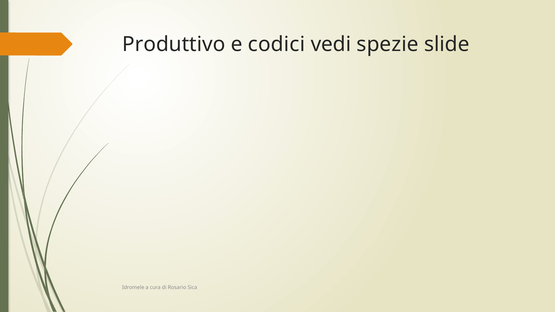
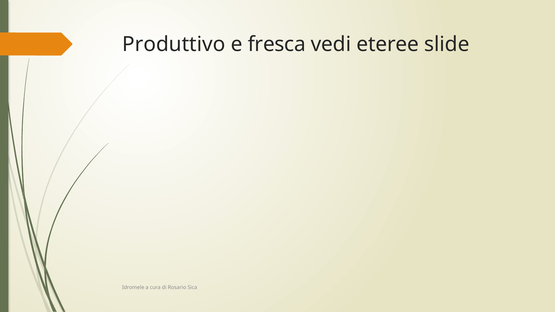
codici: codici -> fresca
spezie: spezie -> eteree
